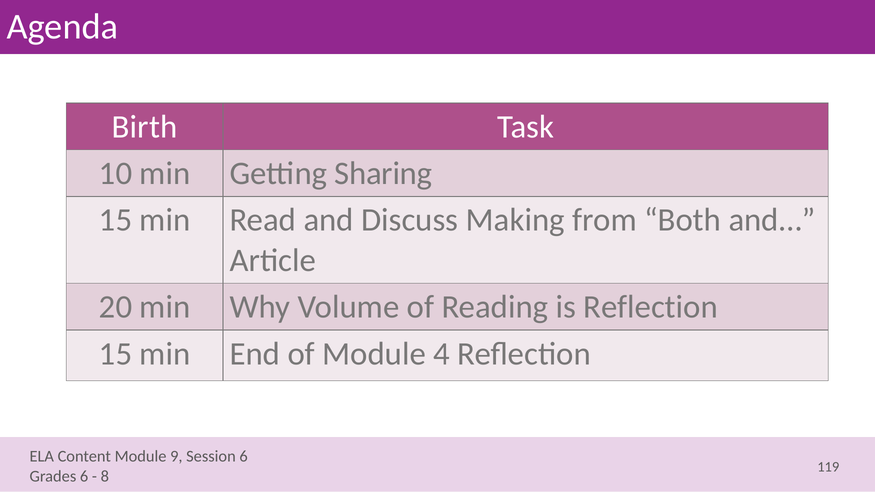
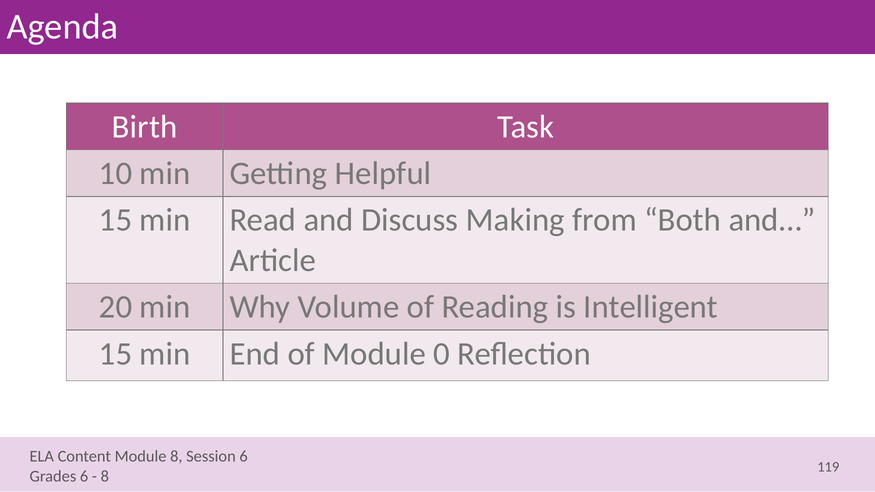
Sharing: Sharing -> Helpful
is Reflection: Reflection -> Intelligent
4: 4 -> 0
Module 9: 9 -> 8
